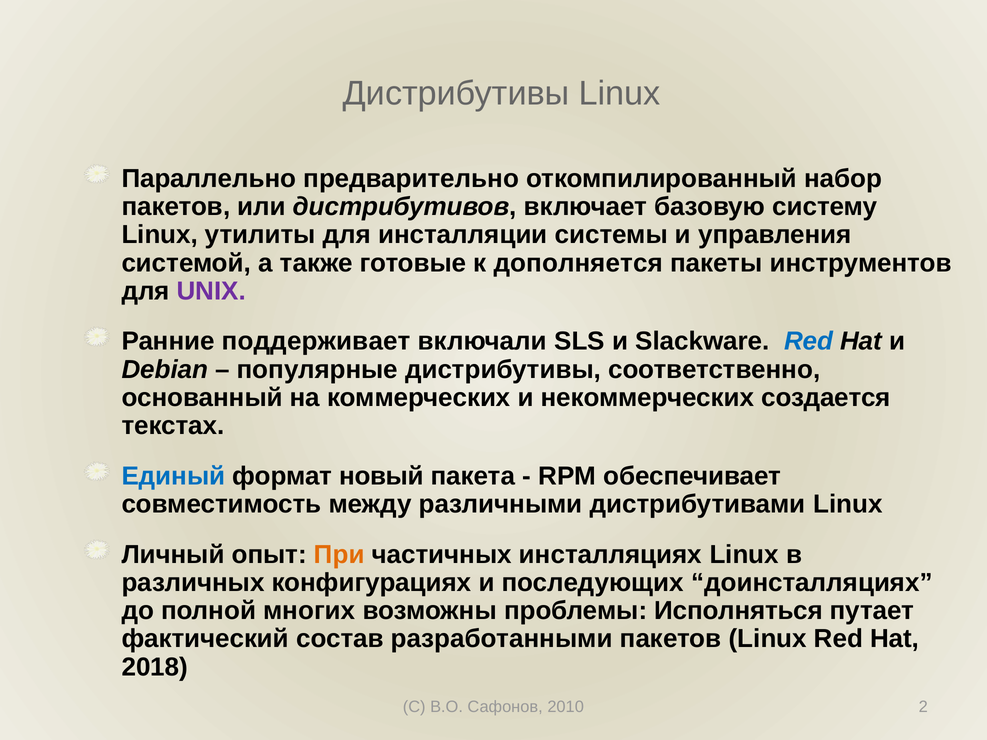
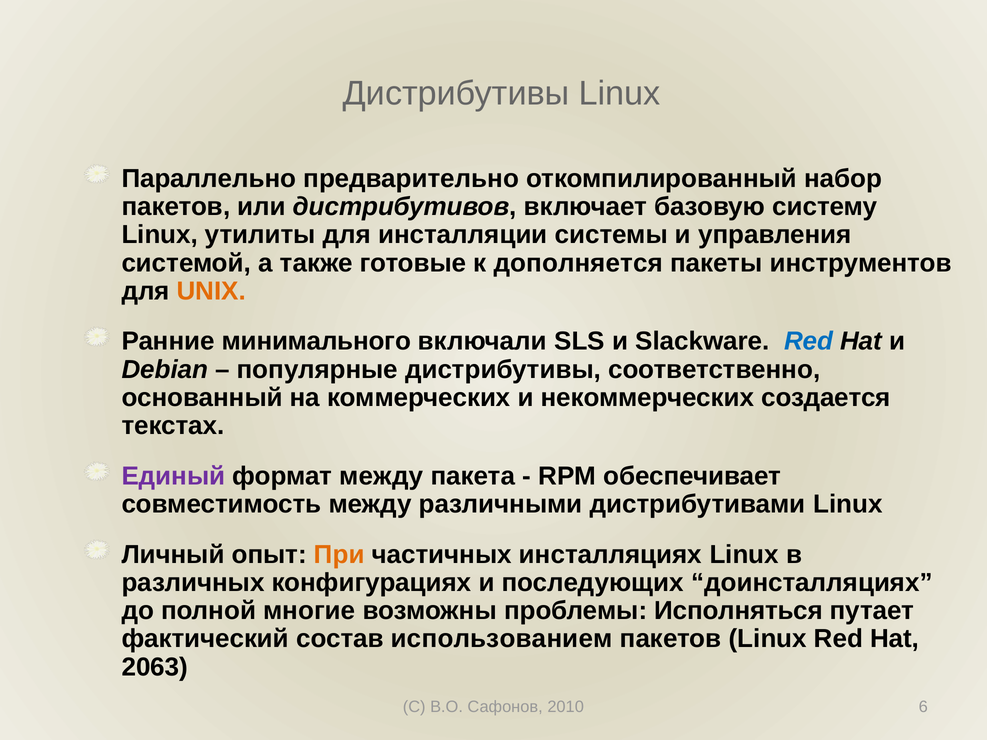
UNIX colour: purple -> orange
поддерживает: поддерживает -> минимального
Единый colour: blue -> purple
формат новый: новый -> между
многих: многих -> многие
разработанными: разработанными -> использованием
2018: 2018 -> 2063
2: 2 -> 6
